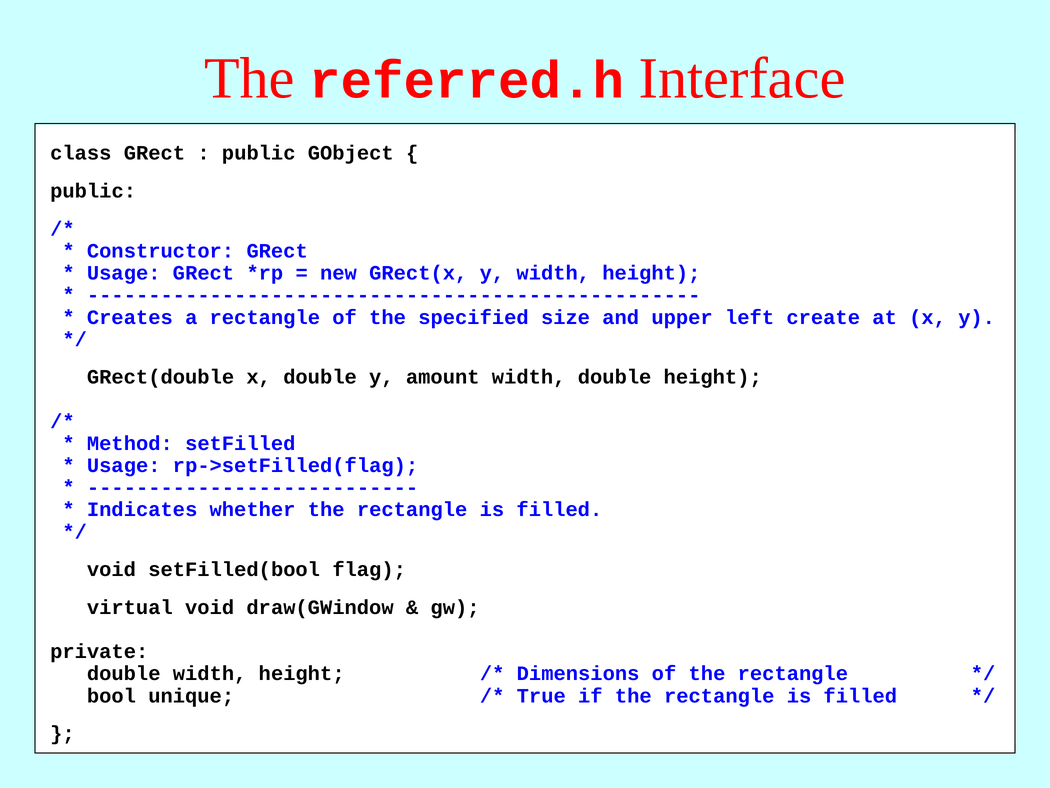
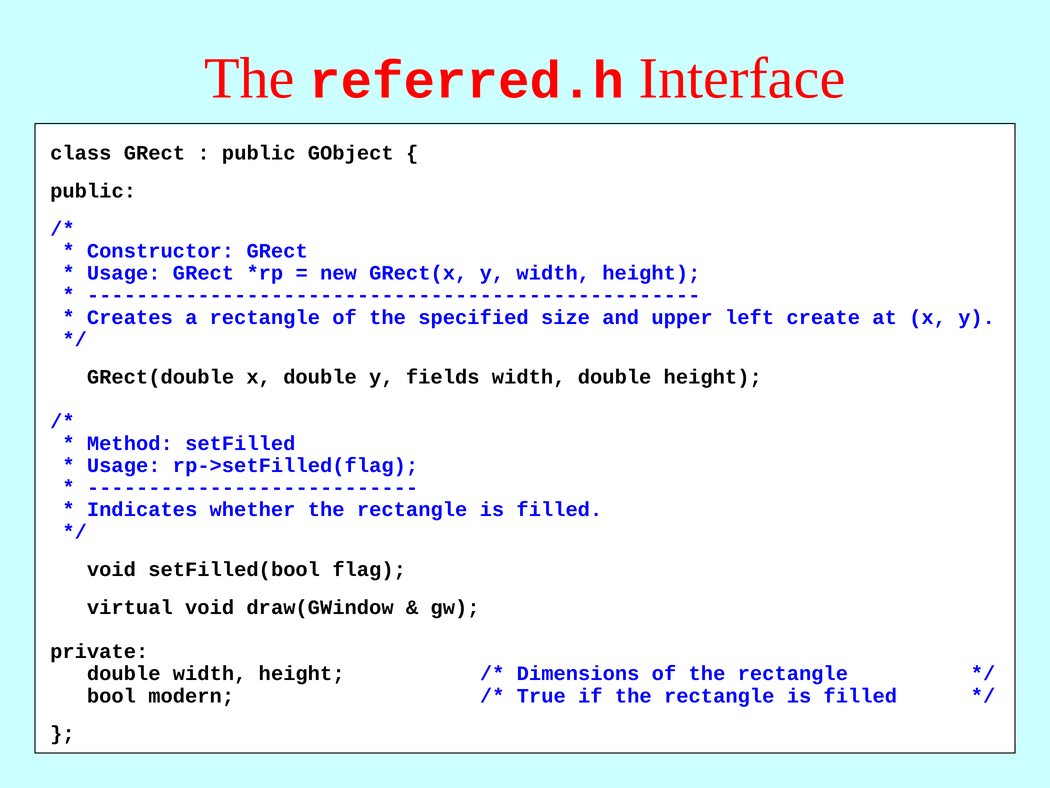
amount: amount -> fields
unique: unique -> modern
